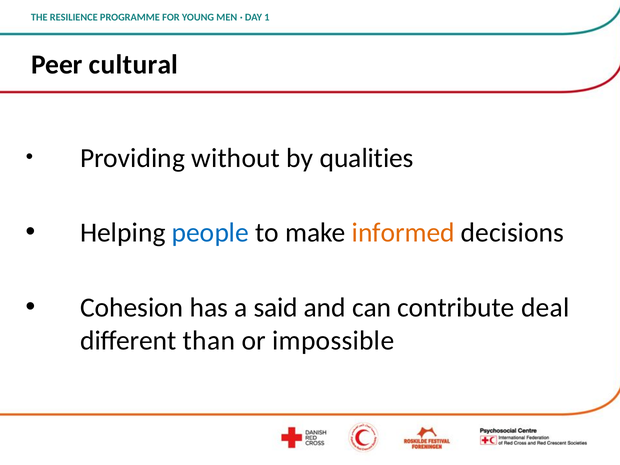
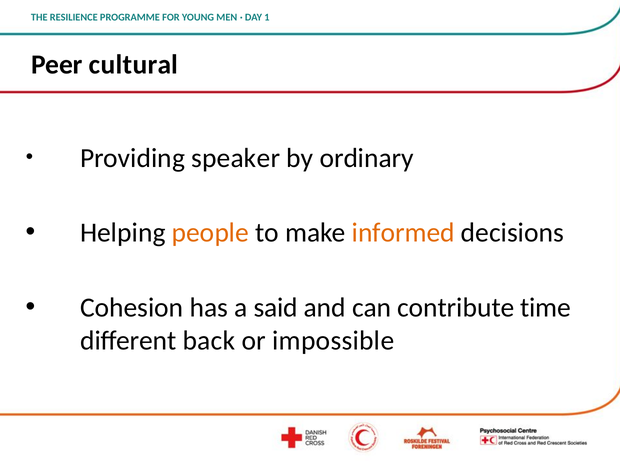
without: without -> speaker
qualities: qualities -> ordinary
people colour: blue -> orange
deal: deal -> time
than: than -> back
